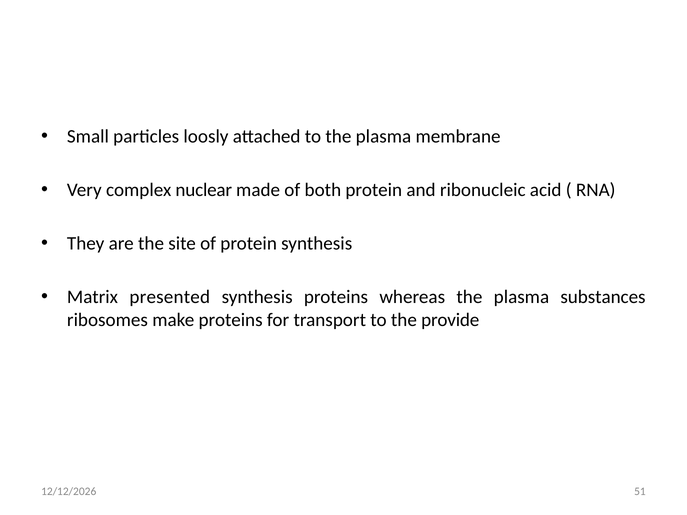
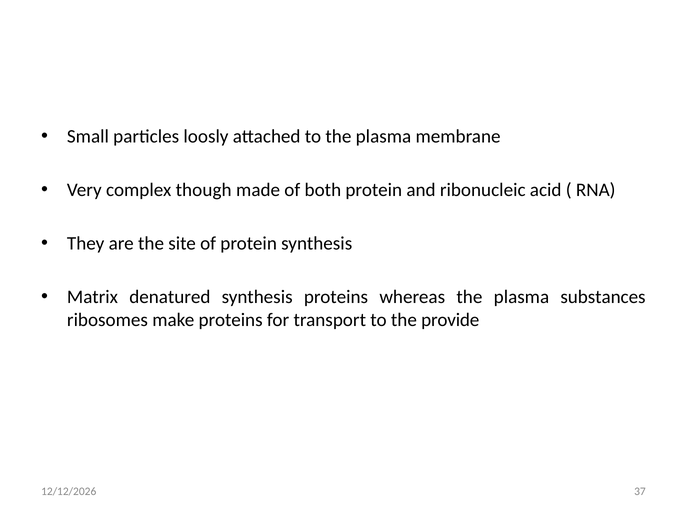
nuclear: nuclear -> though
presented: presented -> denatured
51: 51 -> 37
